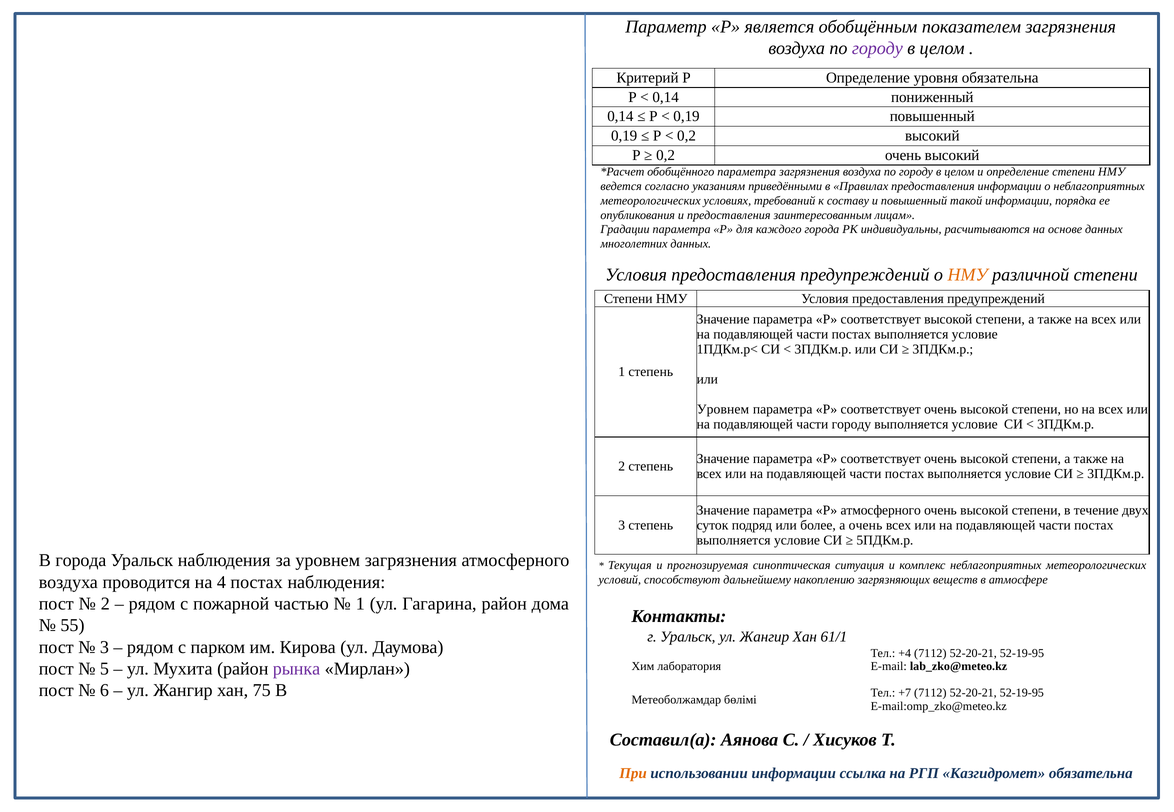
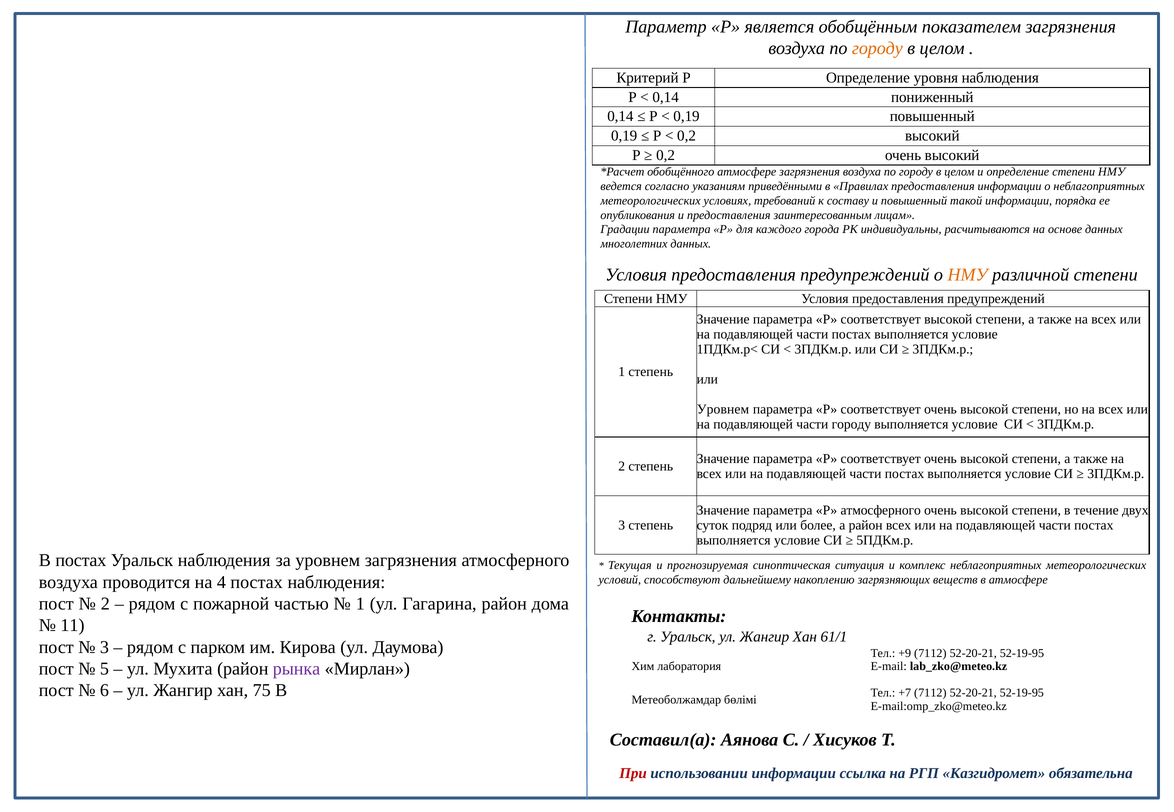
городу at (877, 49) colour: purple -> orange
уровня обязательна: обязательна -> наблюдения
обобщённого параметра: параметра -> атмосфере
а очень: очень -> район
В города: города -> постах
55: 55 -> 11
+4: +4 -> +9
При colour: orange -> red
